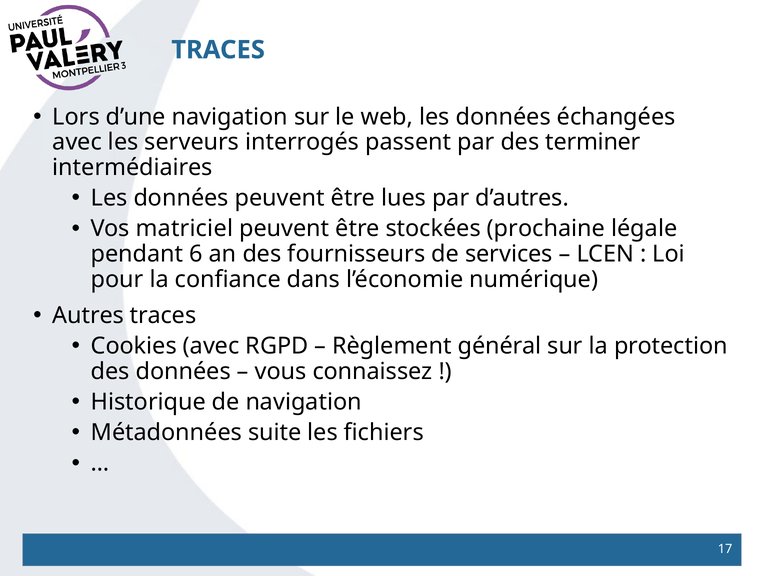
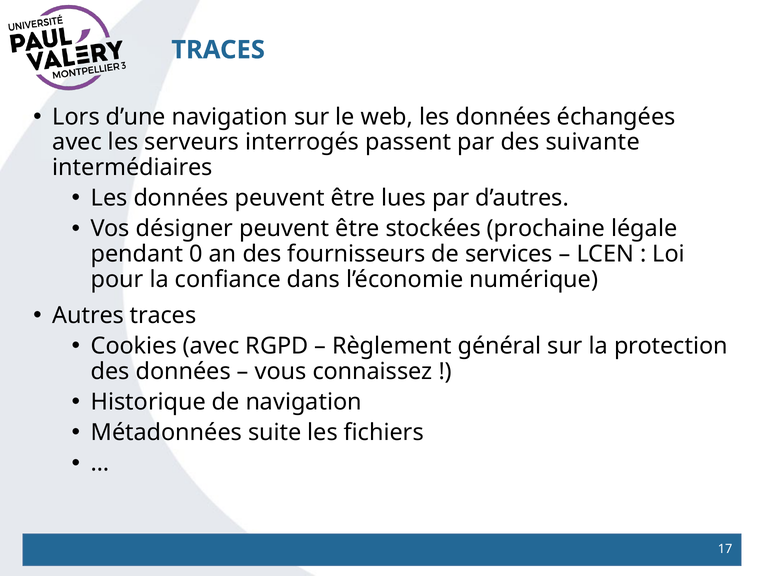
terminer: terminer -> suivante
matriciel: matriciel -> désigner
6: 6 -> 0
